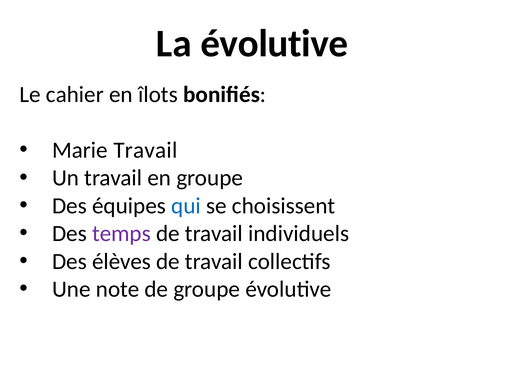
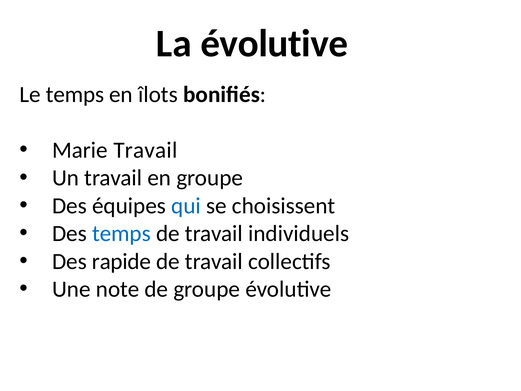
Le cahier: cahier -> temps
temps at (121, 233) colour: purple -> blue
élèves: élèves -> rapide
